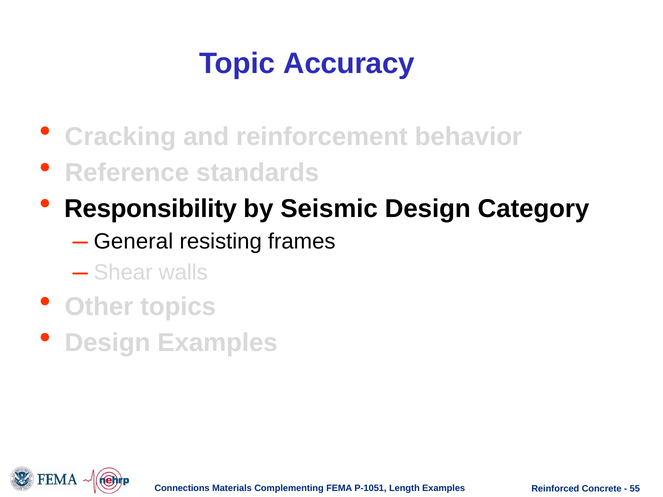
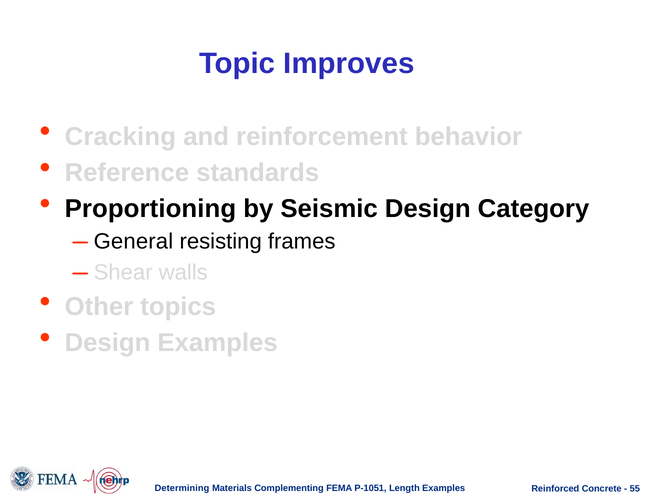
Accuracy: Accuracy -> Improves
Responsibility: Responsibility -> Proportioning
Connections: Connections -> Determining
